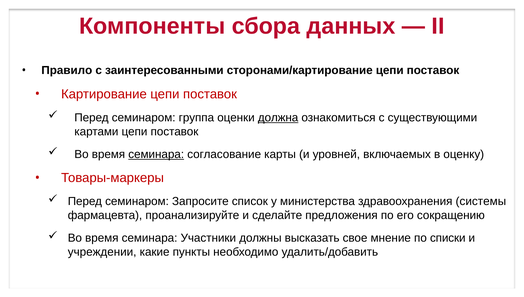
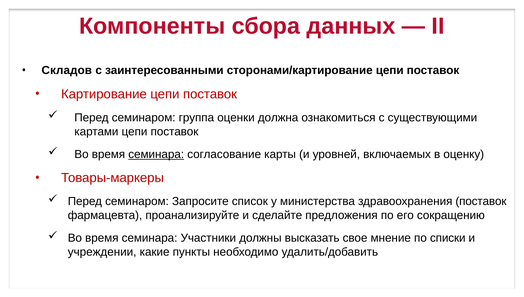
Правило: Правило -> Складов
должна underline: present -> none
здравоохранения системы: системы -> поставок
